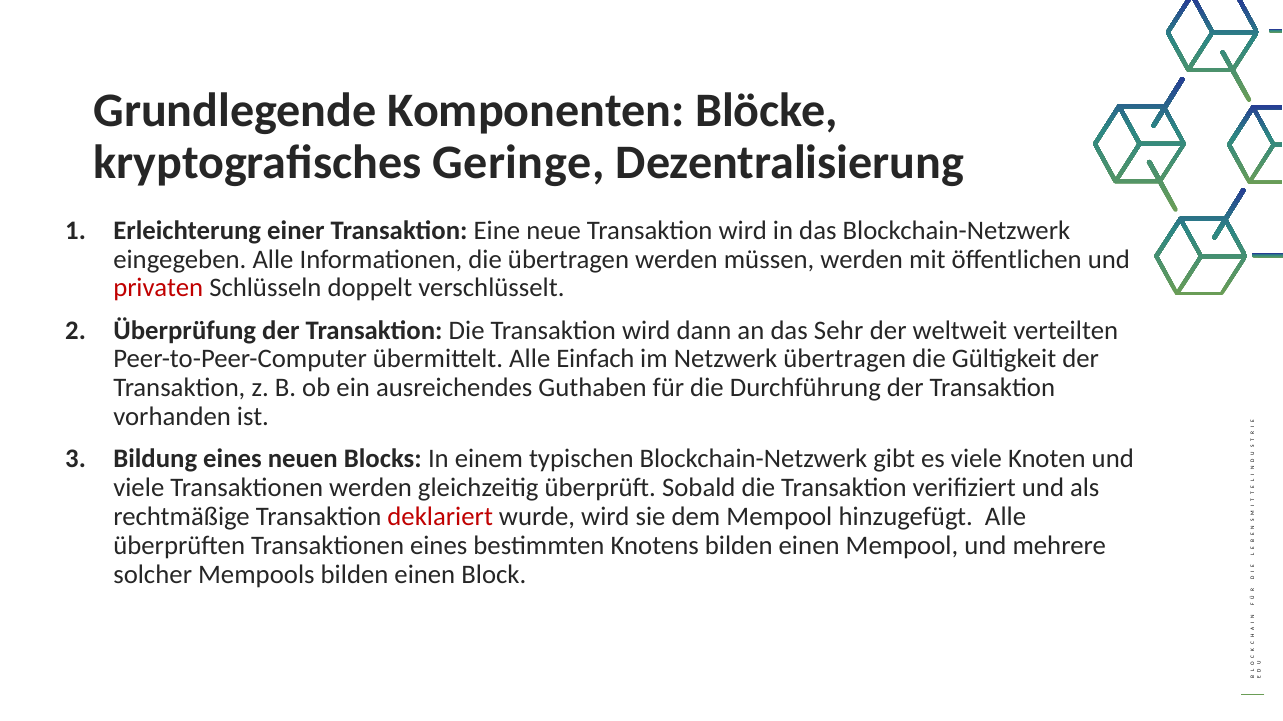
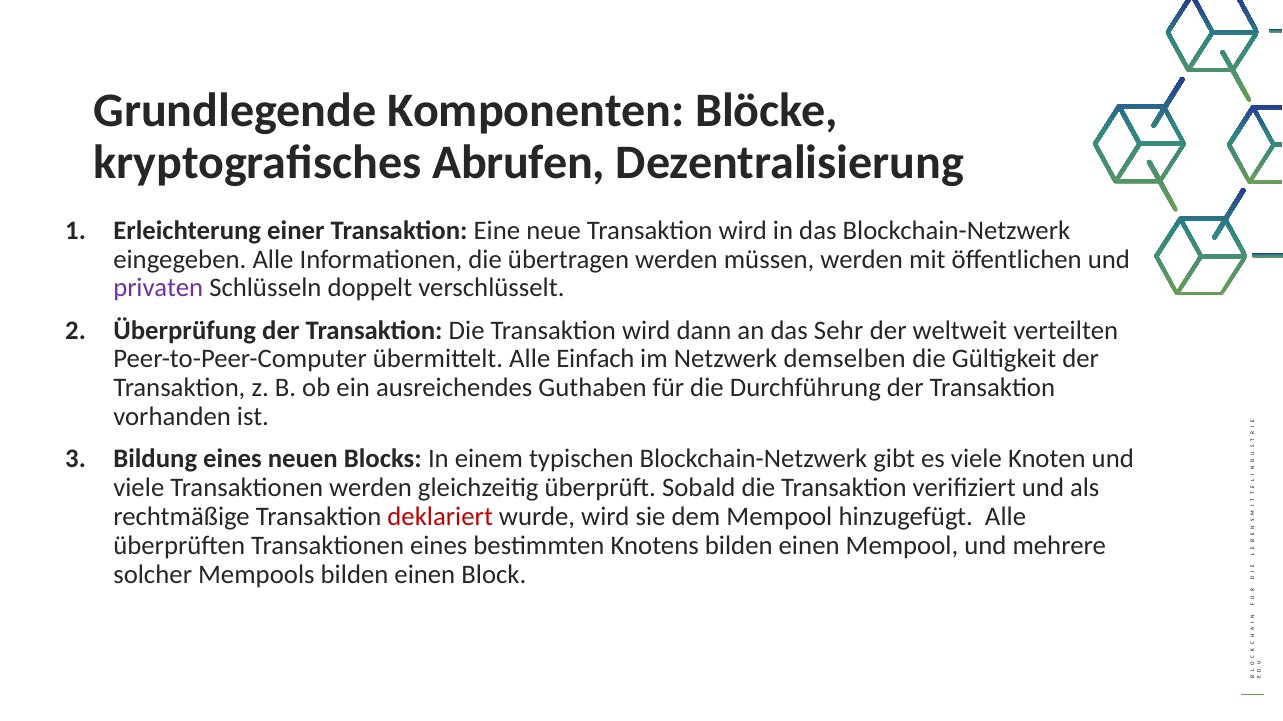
Geringe: Geringe -> Abrufen
privaten colour: red -> purple
Netzwerk übertragen: übertragen -> demselben
